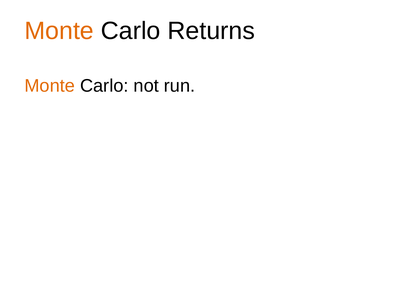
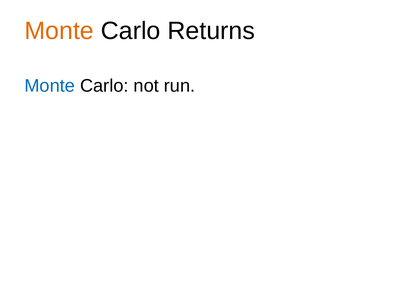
Monte at (50, 86) colour: orange -> blue
